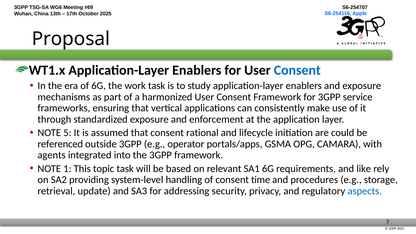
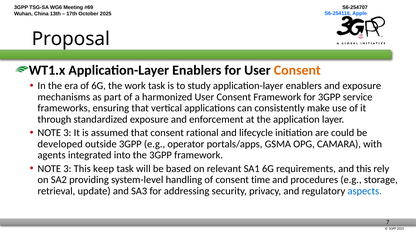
Consent at (297, 70) colour: blue -> orange
5 at (67, 133): 5 -> 3
referenced: referenced -> developed
1 at (67, 169): 1 -> 3
topic: topic -> keep
and like: like -> this
